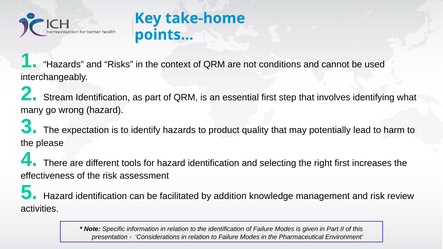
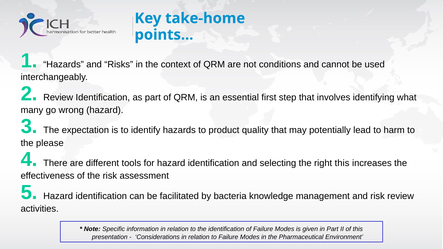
2 Stream: Stream -> Review
right first: first -> this
addition: addition -> bacteria
